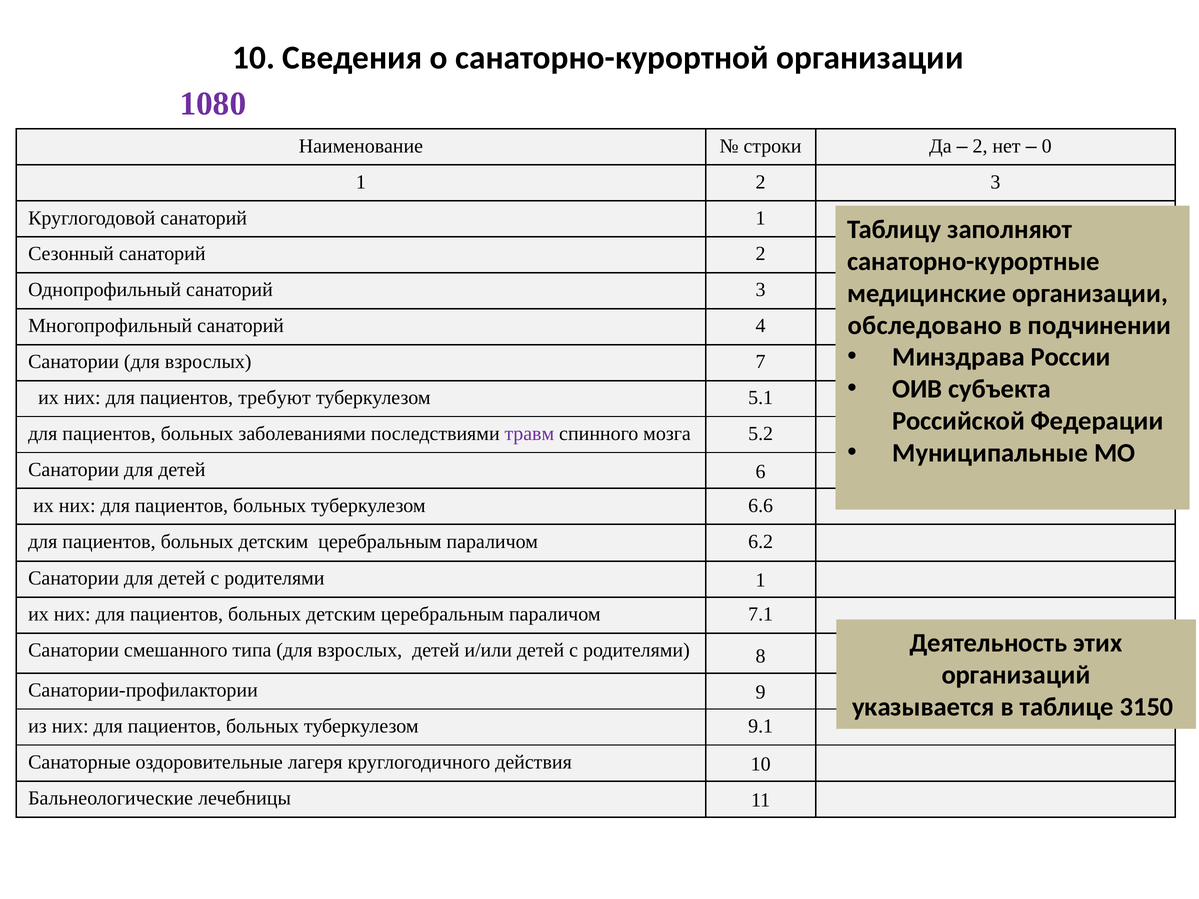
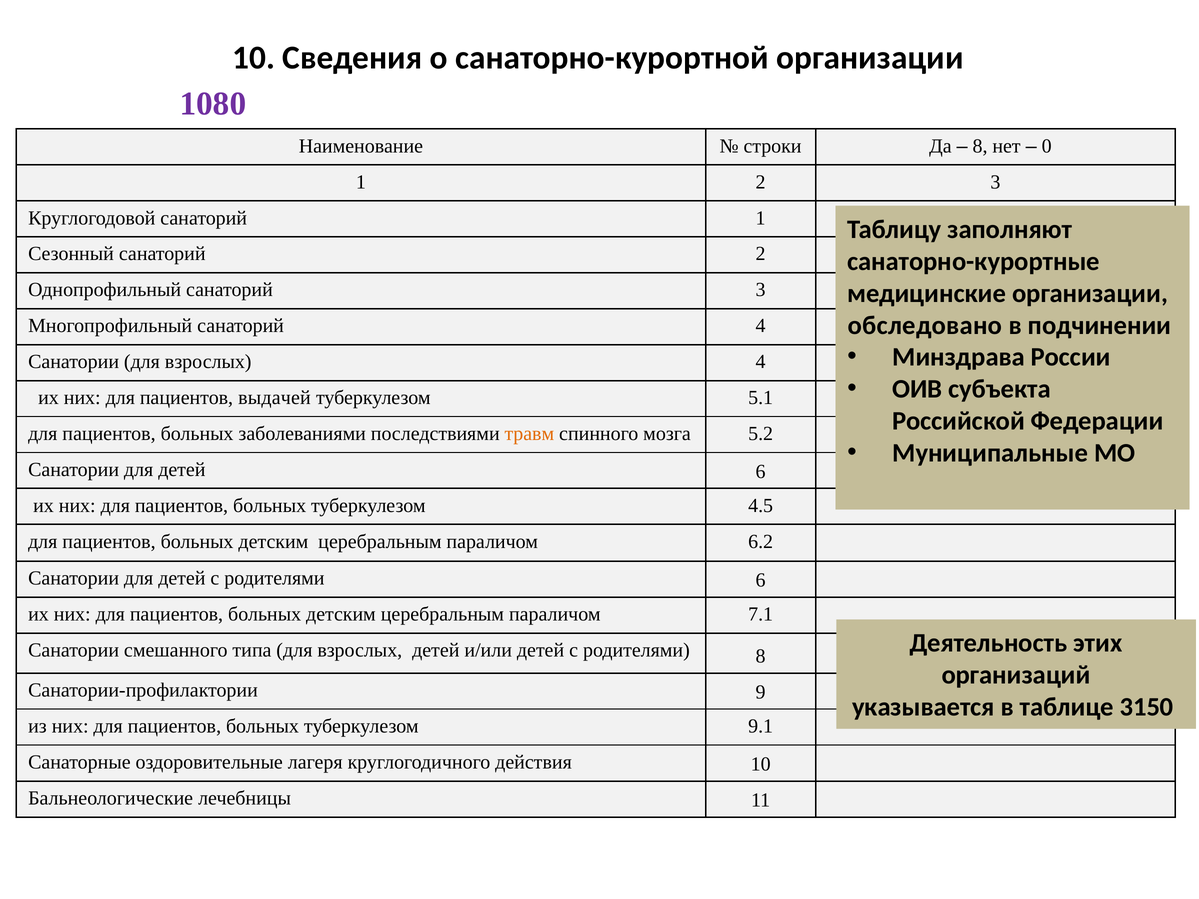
2 at (980, 146): 2 -> 8
взрослых 7: 7 -> 4
требуют: требуют -> выдачей
травм colour: purple -> orange
6.6: 6.6 -> 4.5
родителями 1: 1 -> 6
